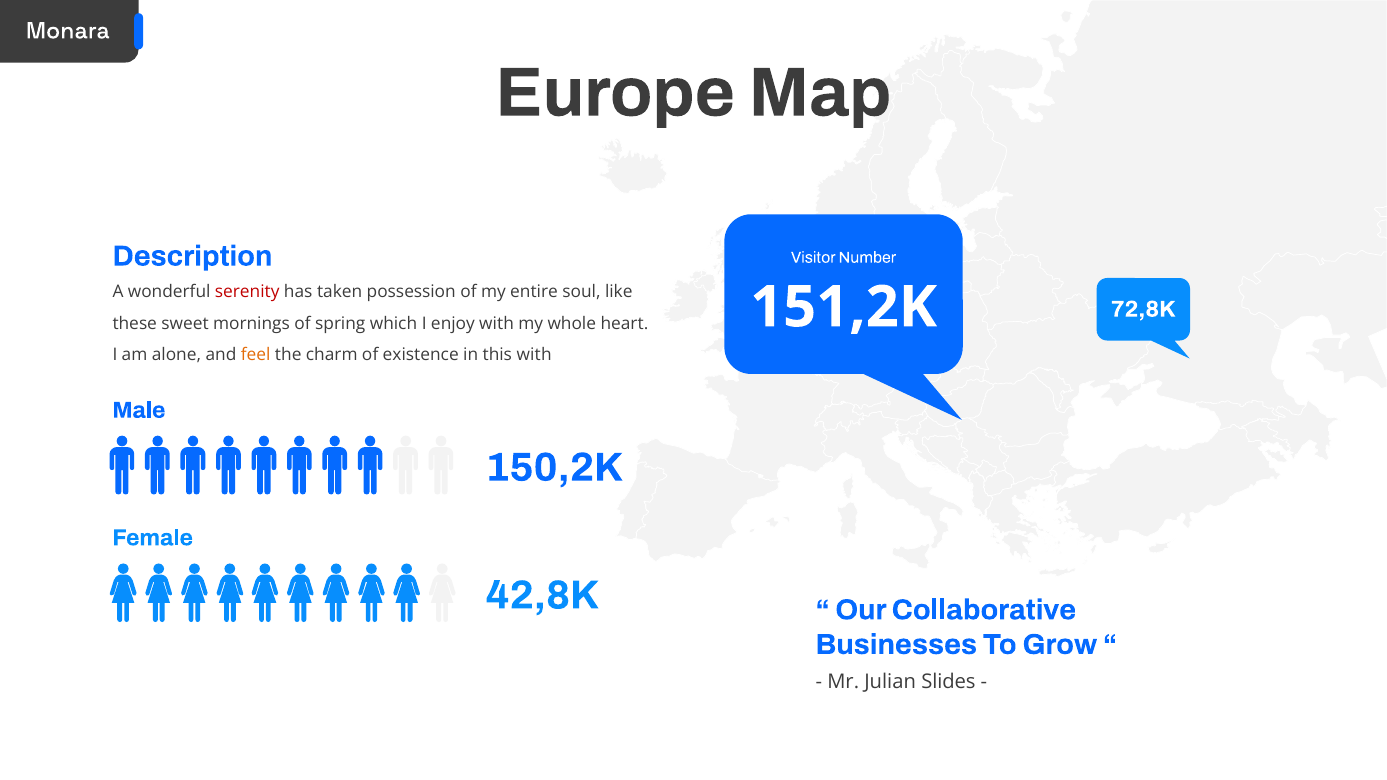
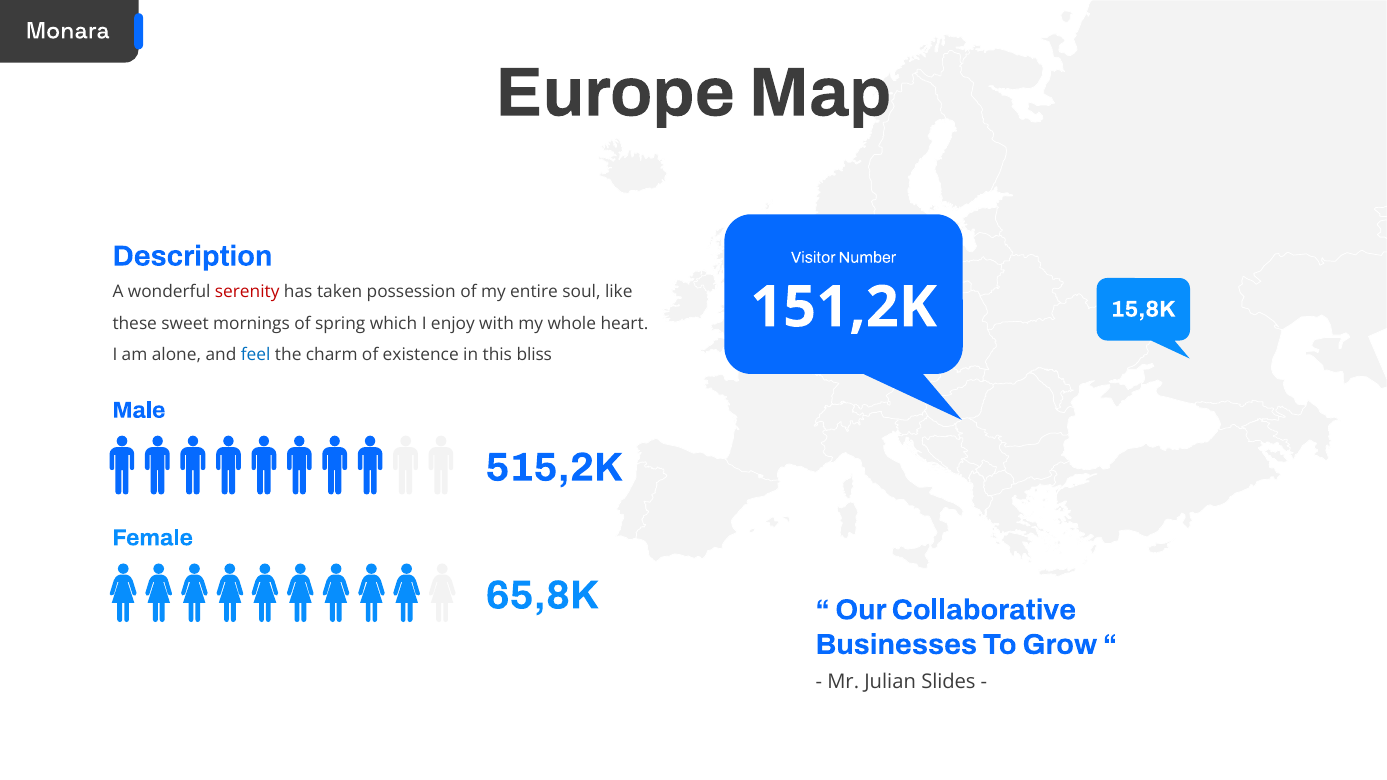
72,8K: 72,8K -> 15,8K
feel colour: orange -> blue
this with: with -> bliss
150,2K: 150,2K -> 515,2K
42,8K: 42,8K -> 65,8K
